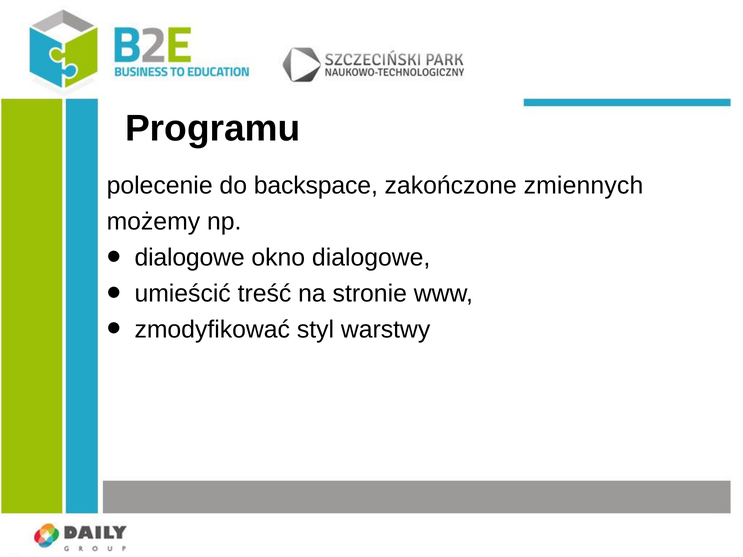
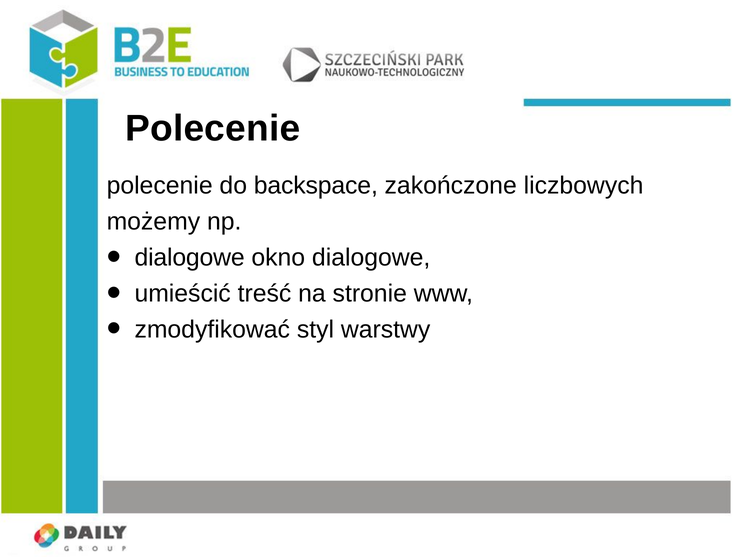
Programu at (213, 128): Programu -> Polecenie
zmiennych: zmiennych -> liczbowych
